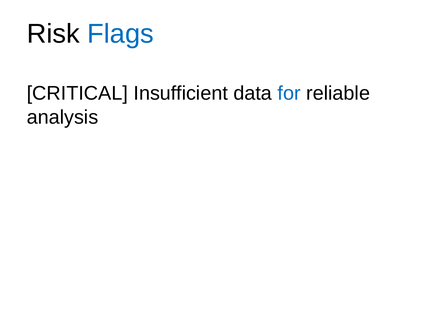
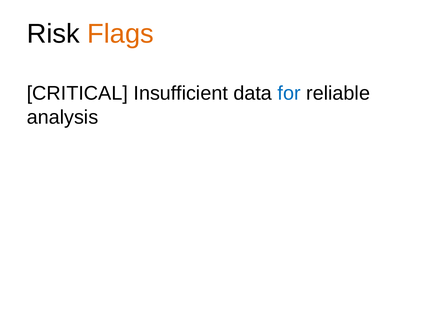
Flags colour: blue -> orange
